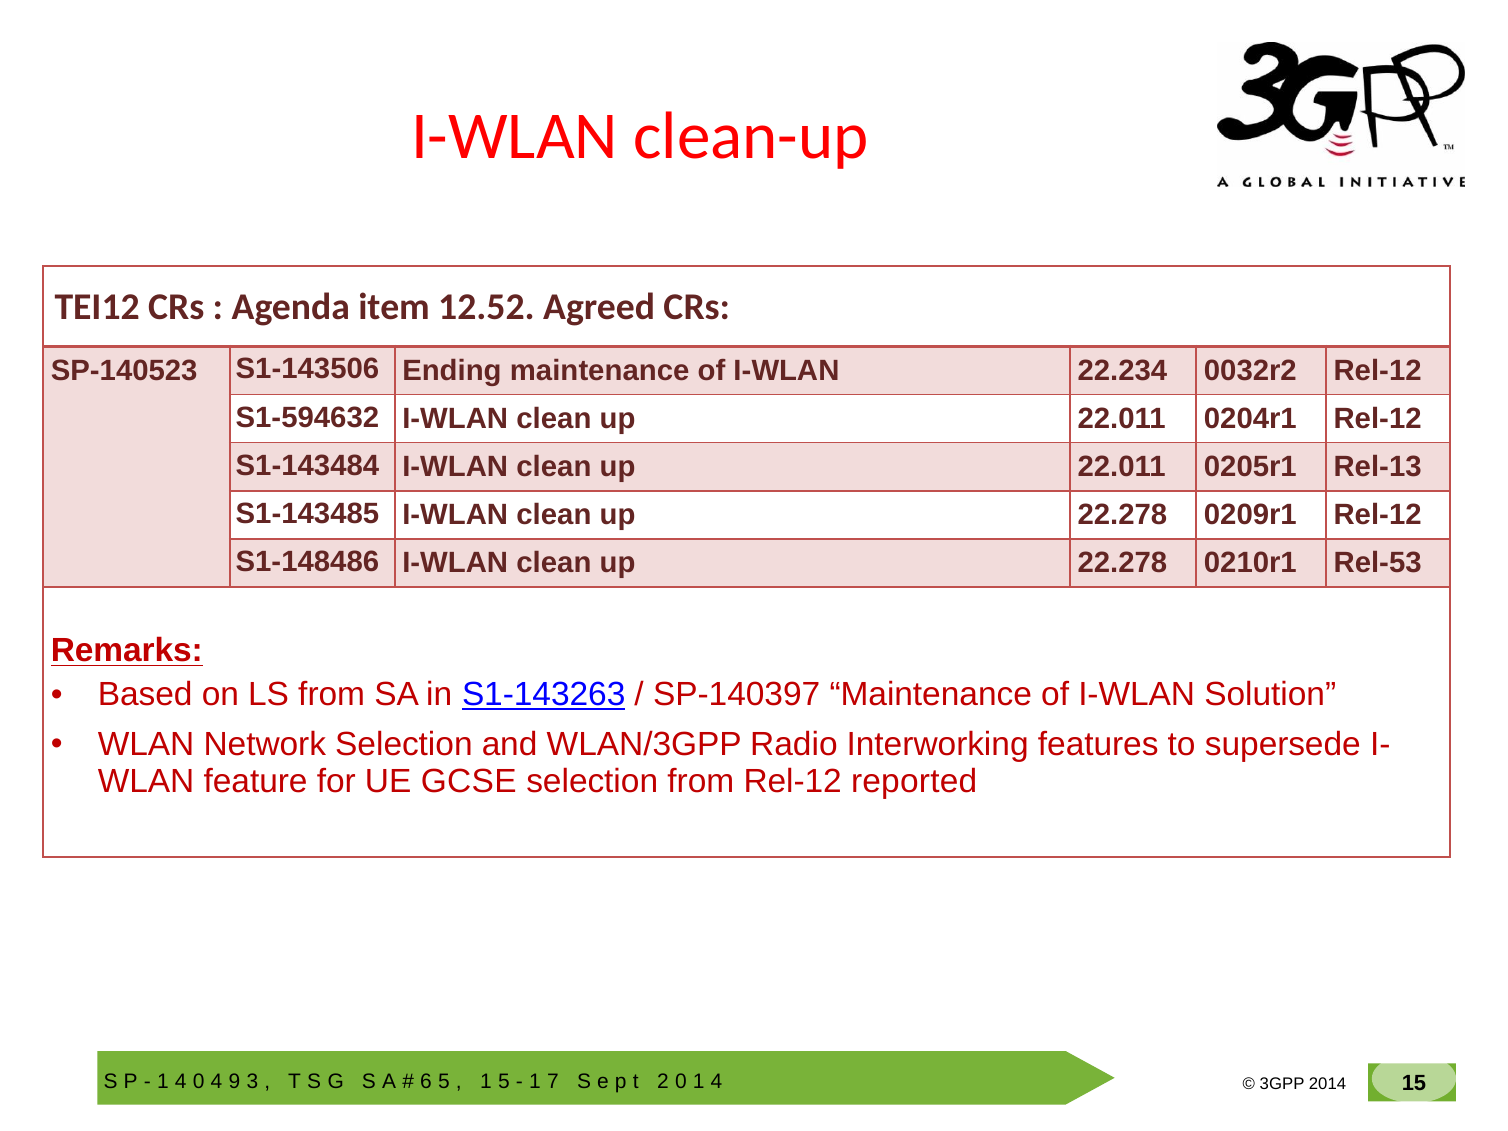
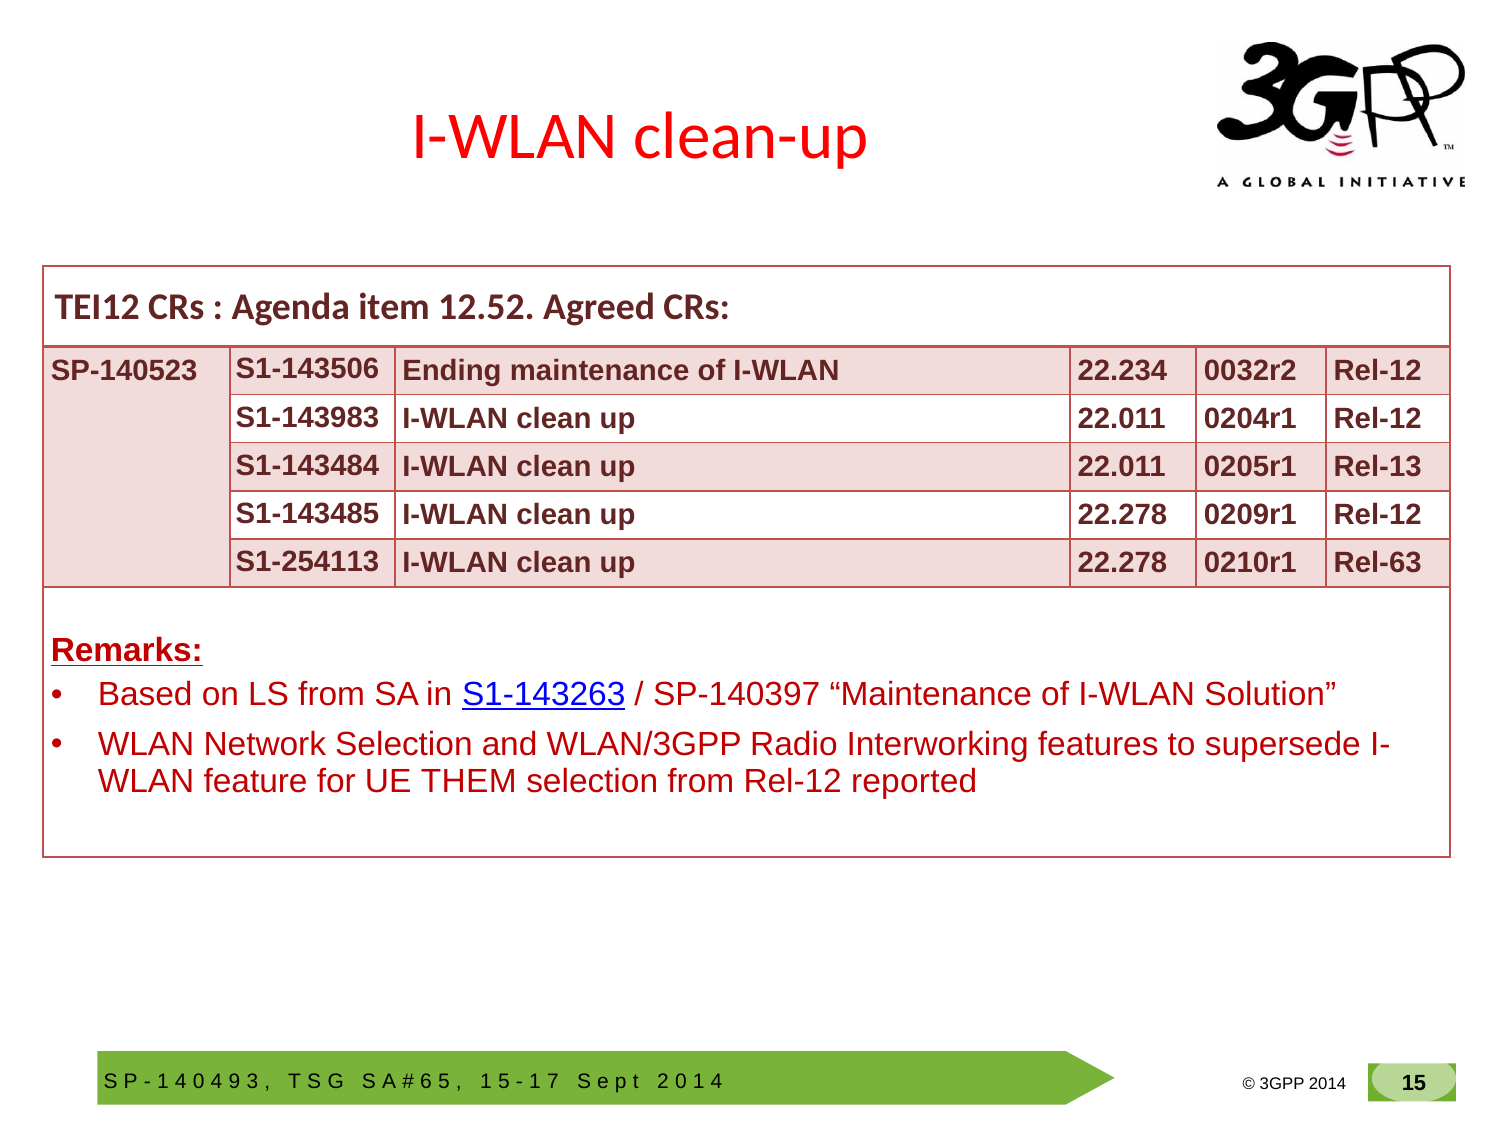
S1-594632: S1-594632 -> S1-143983
S1-148486: S1-148486 -> S1-254113
Rel-53: Rel-53 -> Rel-63
GCSE: GCSE -> THEM
